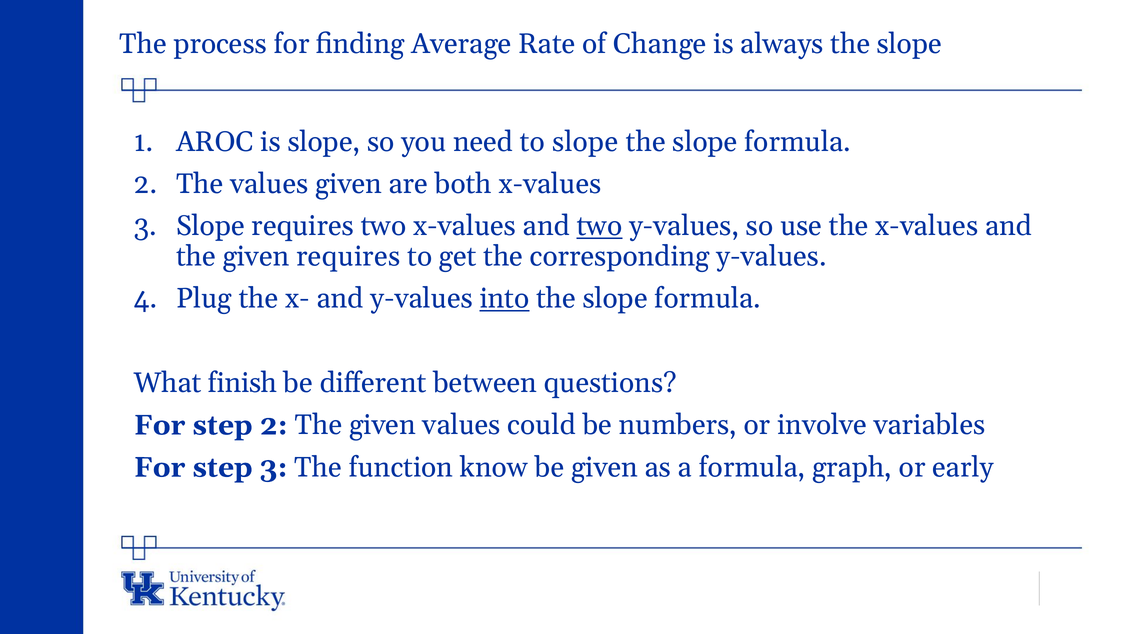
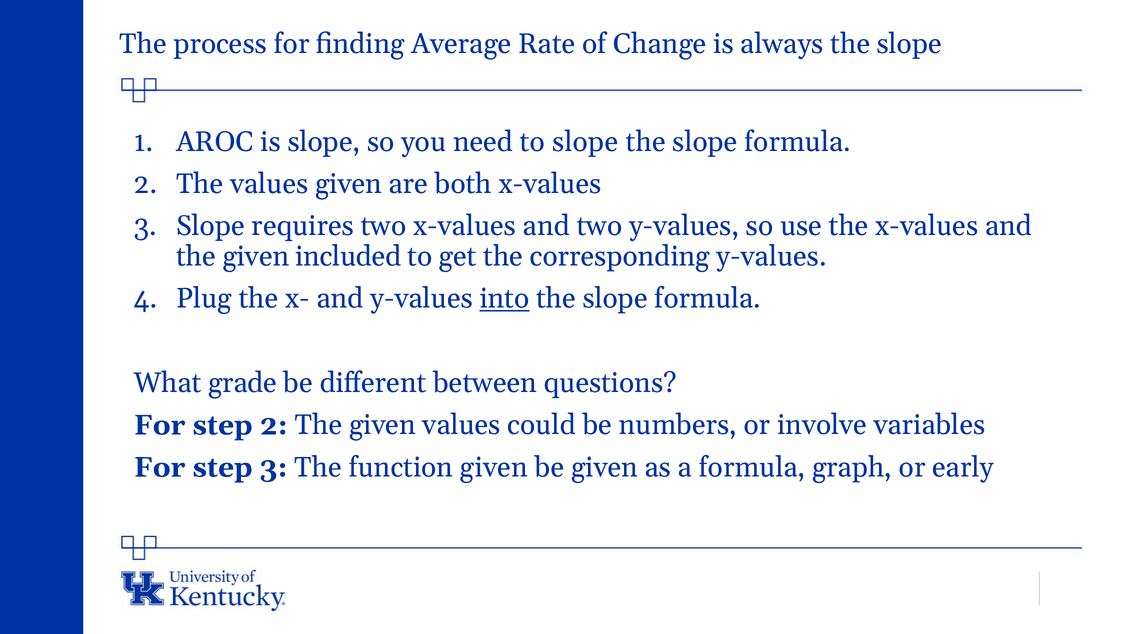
two at (599, 226) underline: present -> none
given requires: requires -> included
finish: finish -> grade
function know: know -> given
